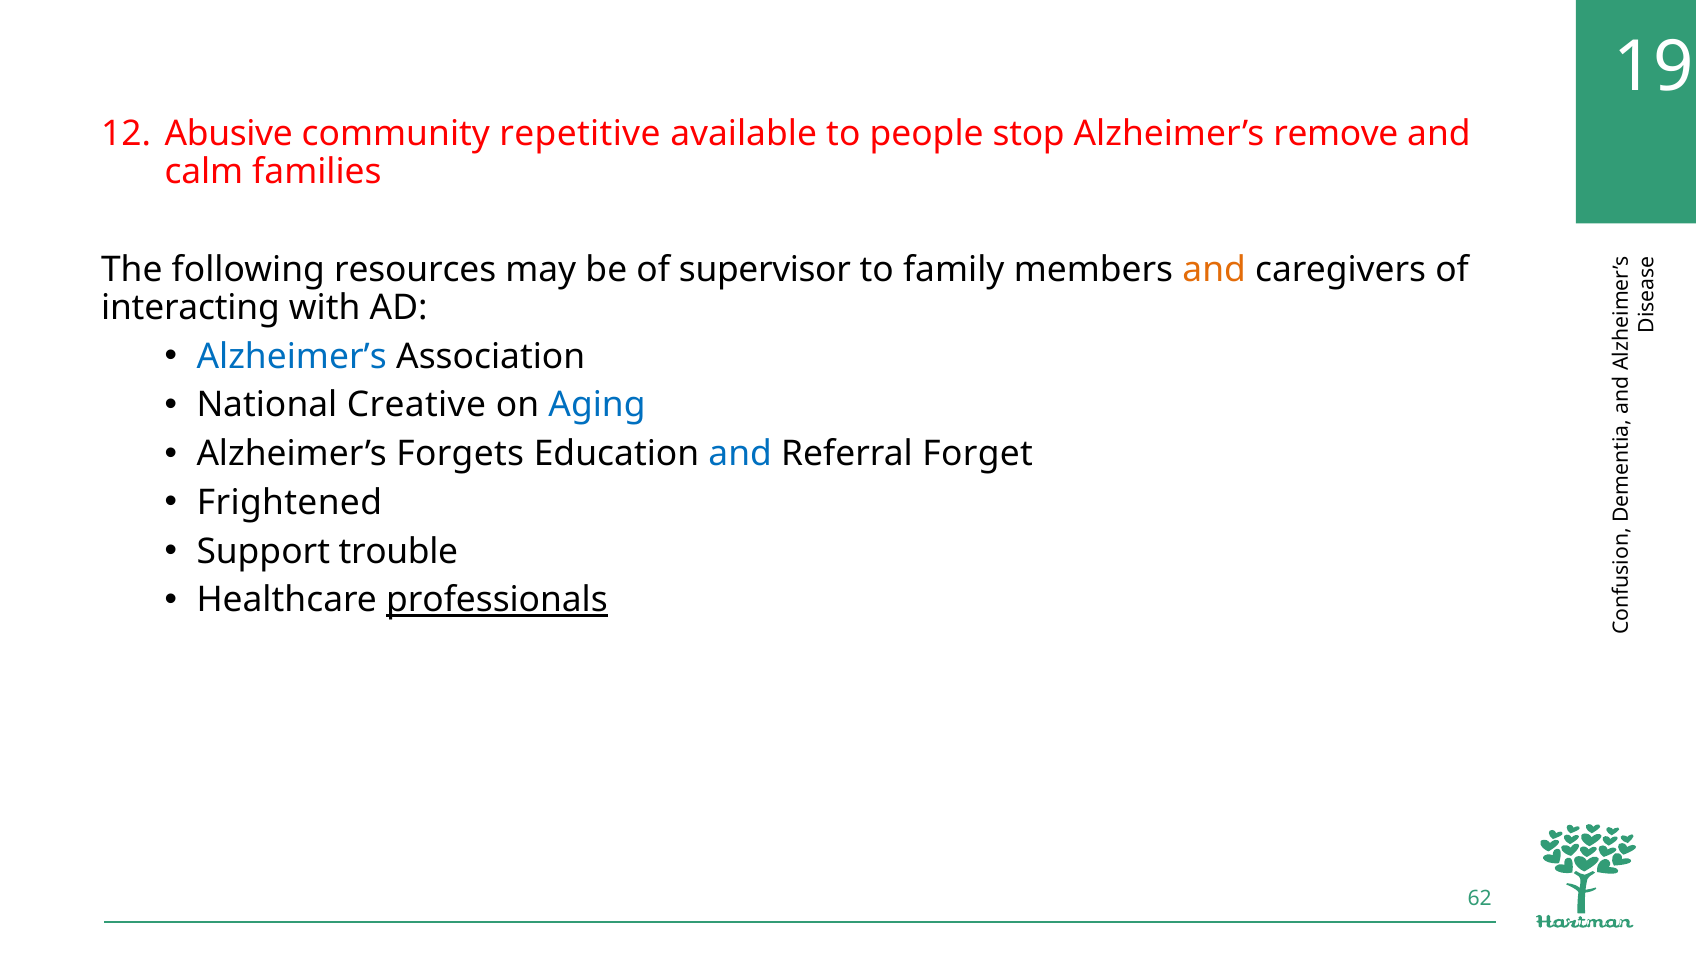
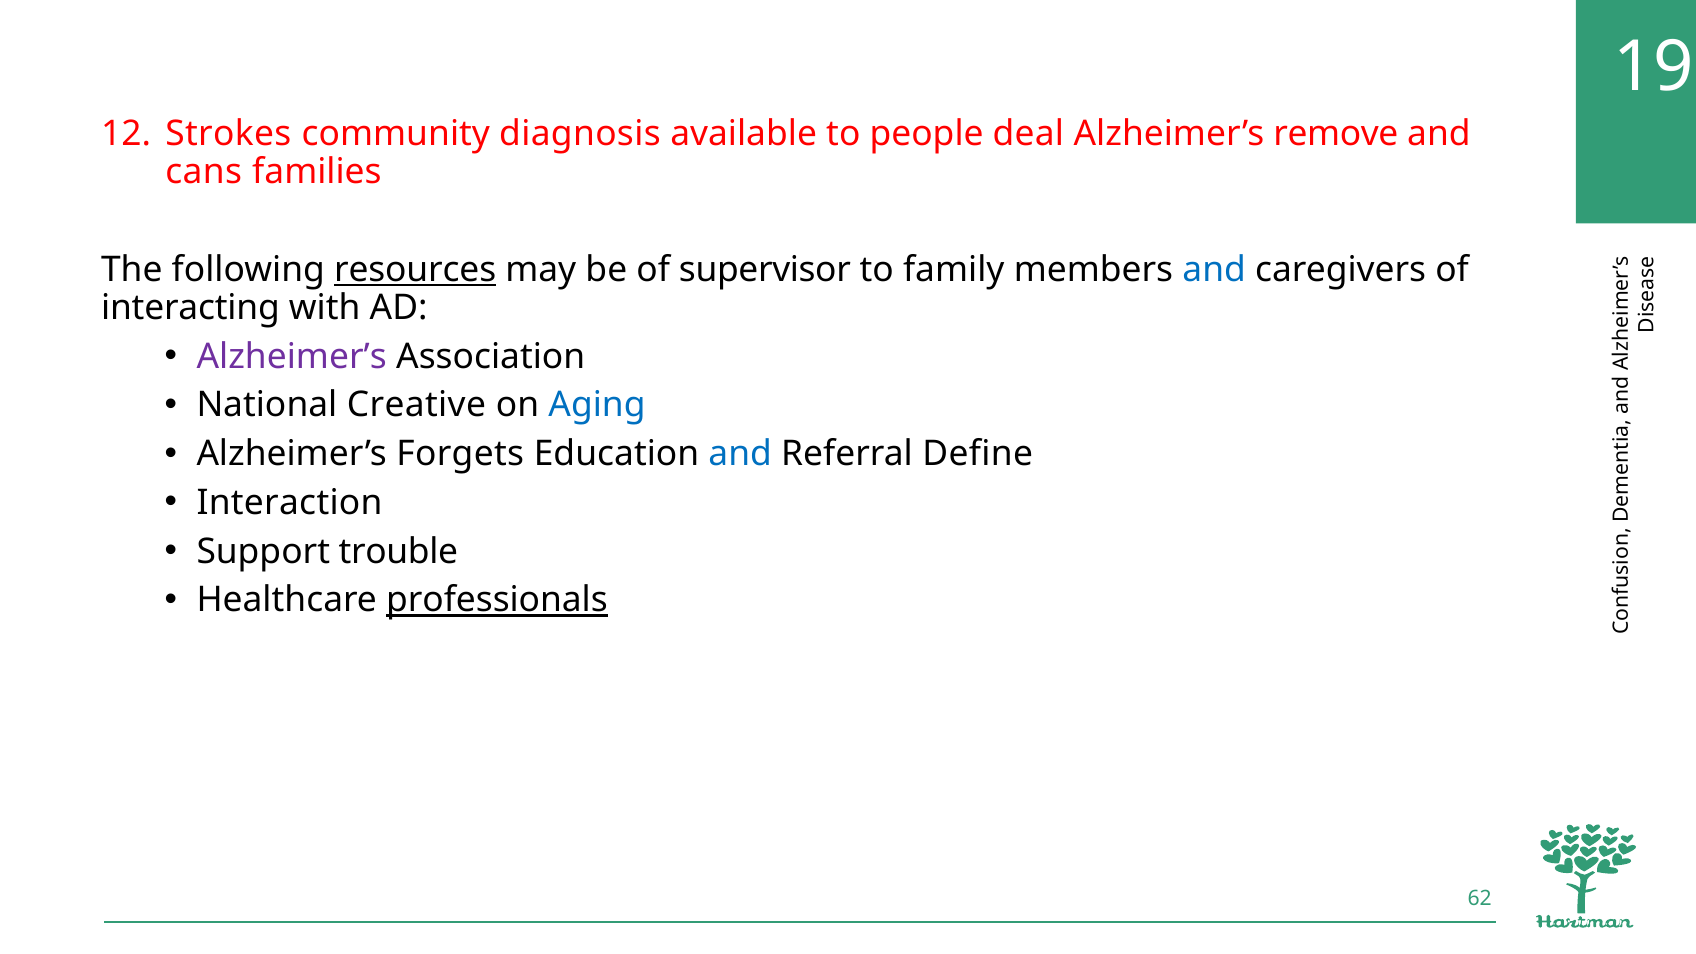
Abusive: Abusive -> Strokes
repetitive: repetitive -> diagnosis
stop: stop -> deal
calm: calm -> cans
resources underline: none -> present
and at (1214, 269) colour: orange -> blue
Alzheimer’s at (292, 356) colour: blue -> purple
Forget: Forget -> Define
Frightened: Frightened -> Interaction
